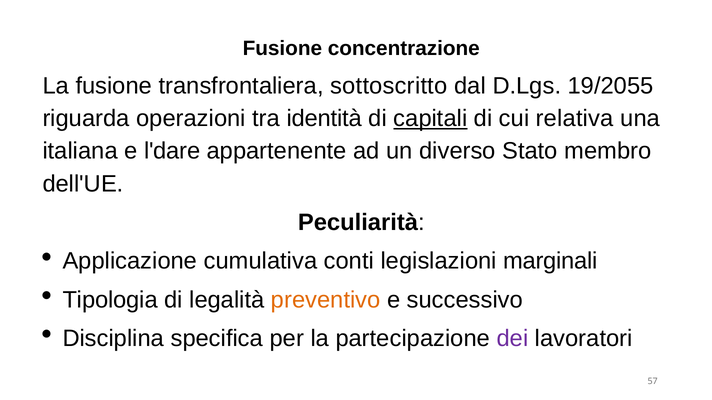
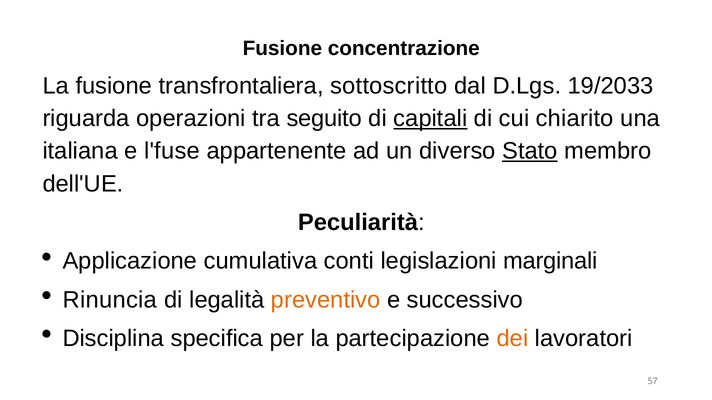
19/2055: 19/2055 -> 19/2033
identità: identità -> seguito
relativa: relativa -> chiarito
l'dare: l'dare -> l'fuse
Stato underline: none -> present
Tipologia: Tipologia -> Rinuncia
dei colour: purple -> orange
